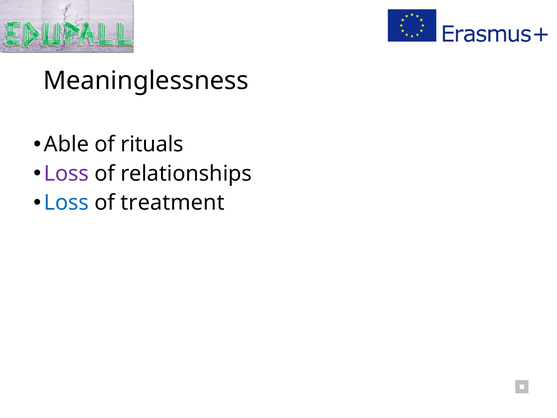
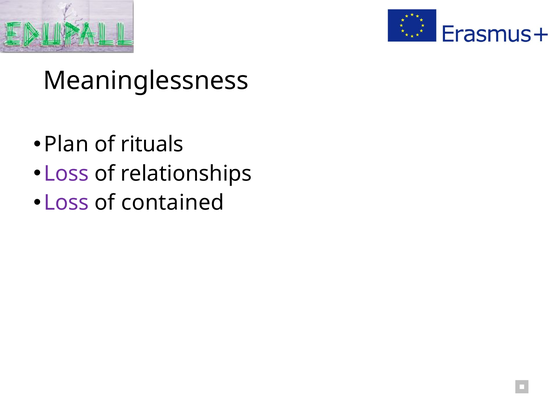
Able: Able -> Plan
Loss at (66, 203) colour: blue -> purple
treatment: treatment -> contained
